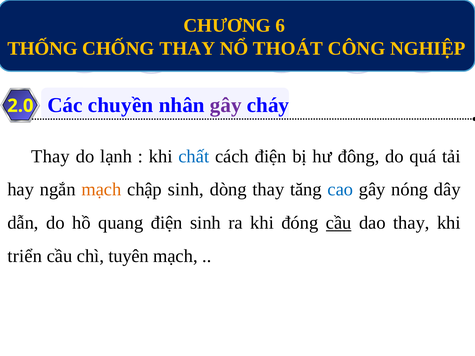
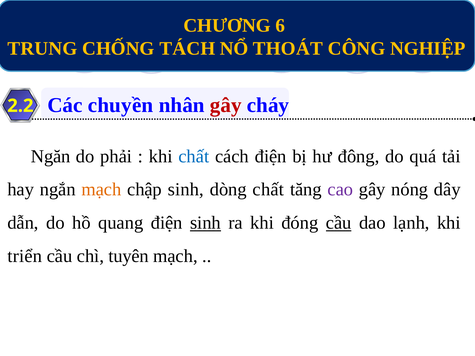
THỐNG: THỐNG -> TRUNG
CHỐNG THAY: THAY -> TÁCH
2.0: 2.0 -> 2.2
gây at (226, 105) colour: purple -> red
Thay at (50, 156): Thay -> Ngăn
lạnh: lạnh -> phải
dòng thay: thay -> chất
cao colour: blue -> purple
sinh at (205, 223) underline: none -> present
dao thay: thay -> lạnh
